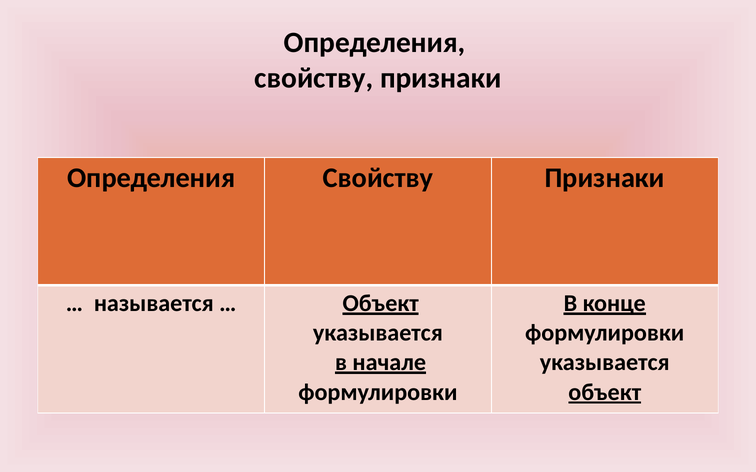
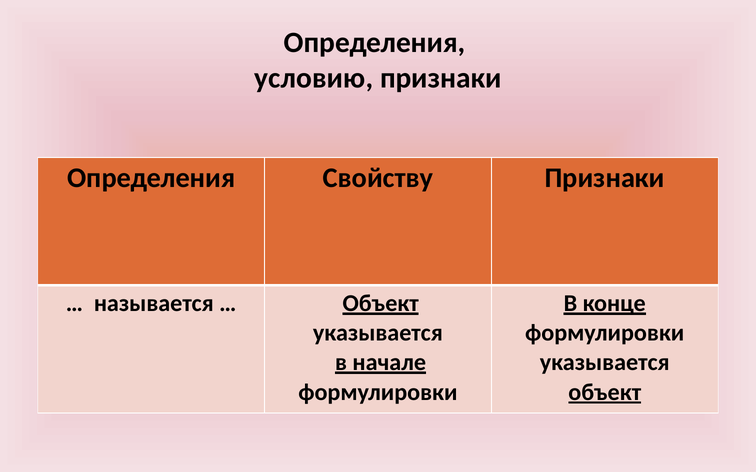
свойству at (314, 78): свойству -> условию
